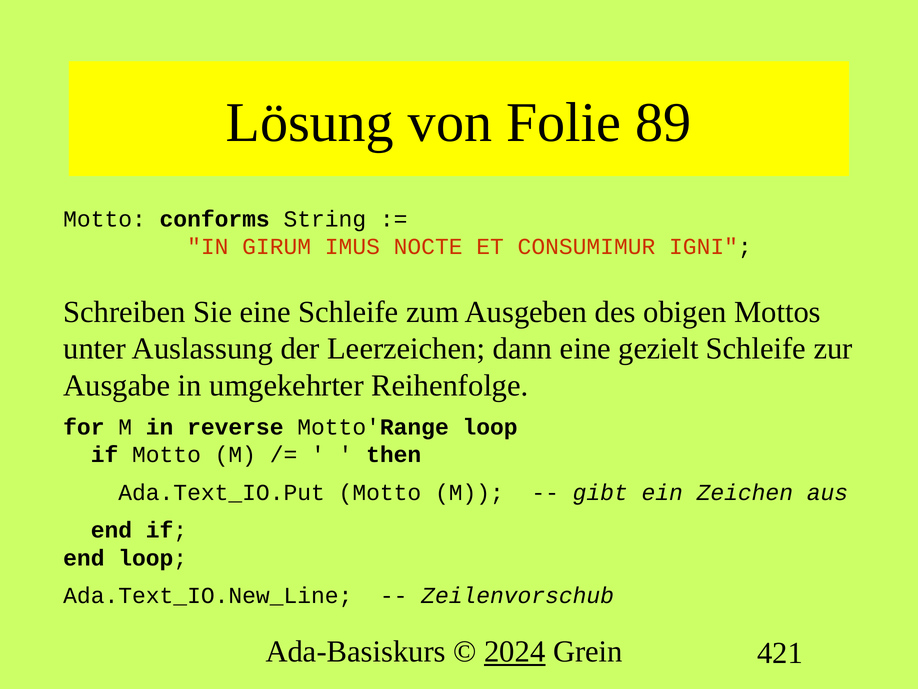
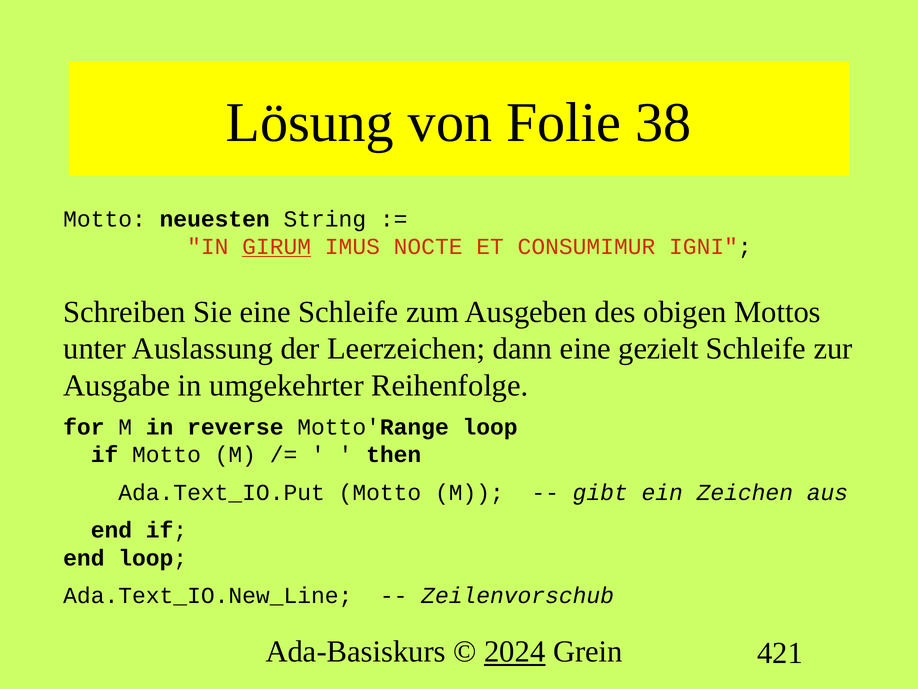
89: 89 -> 38
conforms: conforms -> neuesten
GIRUM underline: none -> present
